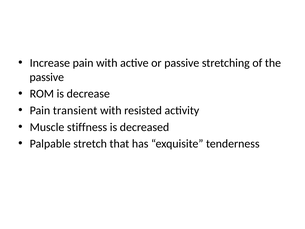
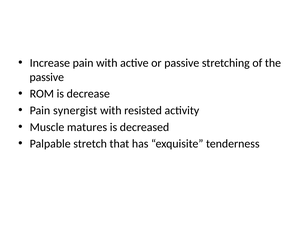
transient: transient -> synergist
stiffness: stiffness -> matures
